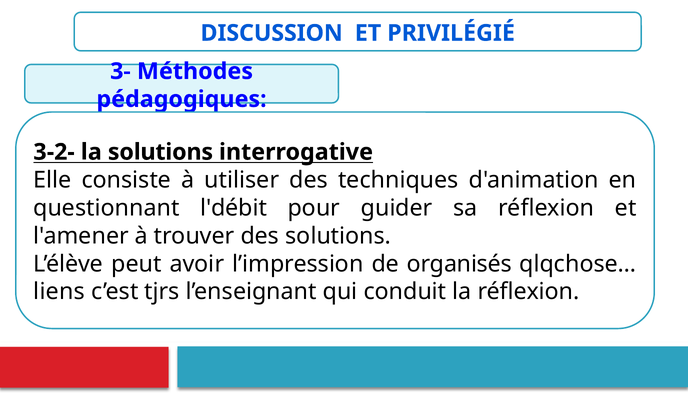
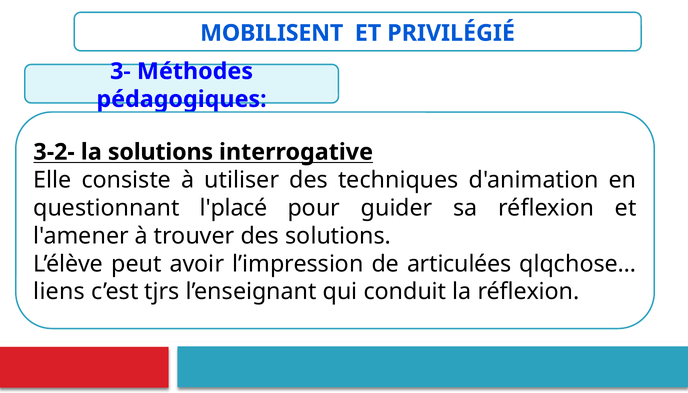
DISCUSSION: DISCUSSION -> MOBILISENT
l'débit: l'débit -> l'placé
organisés: organisés -> articulées
